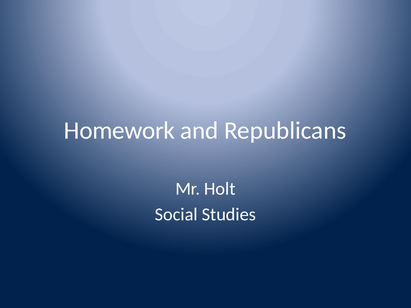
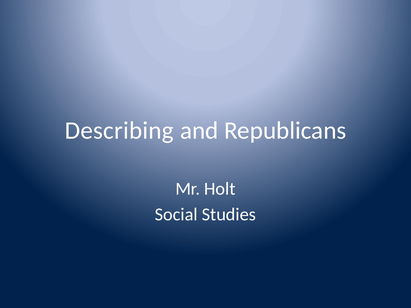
Homework: Homework -> Describing
